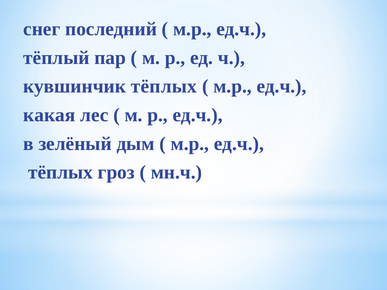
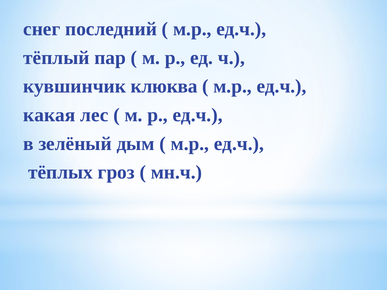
кувшинчик тёплых: тёплых -> клюква
